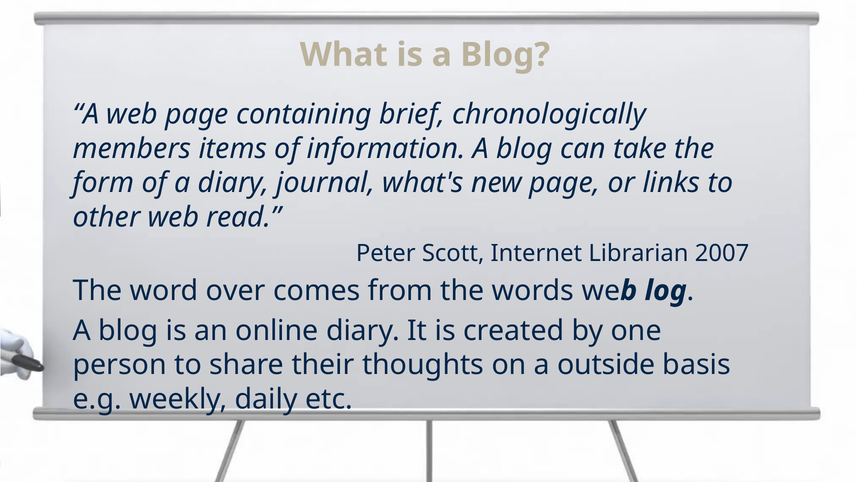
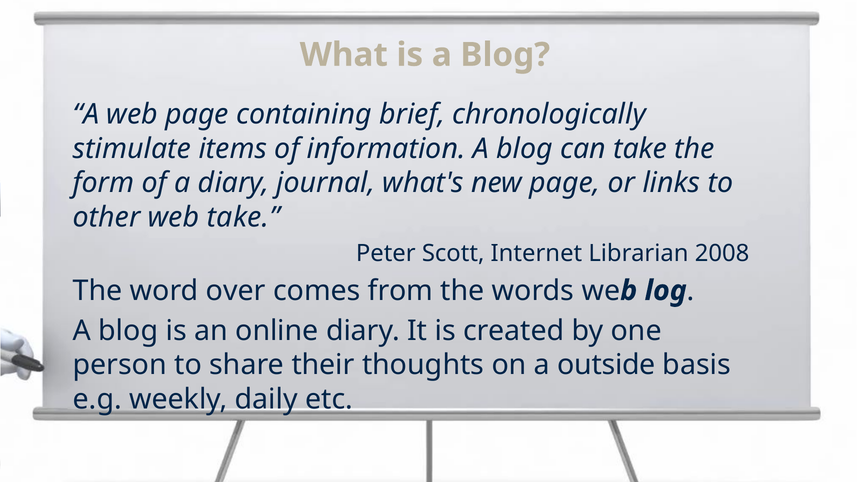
members: members -> stimulate
web read: read -> take
2007: 2007 -> 2008
